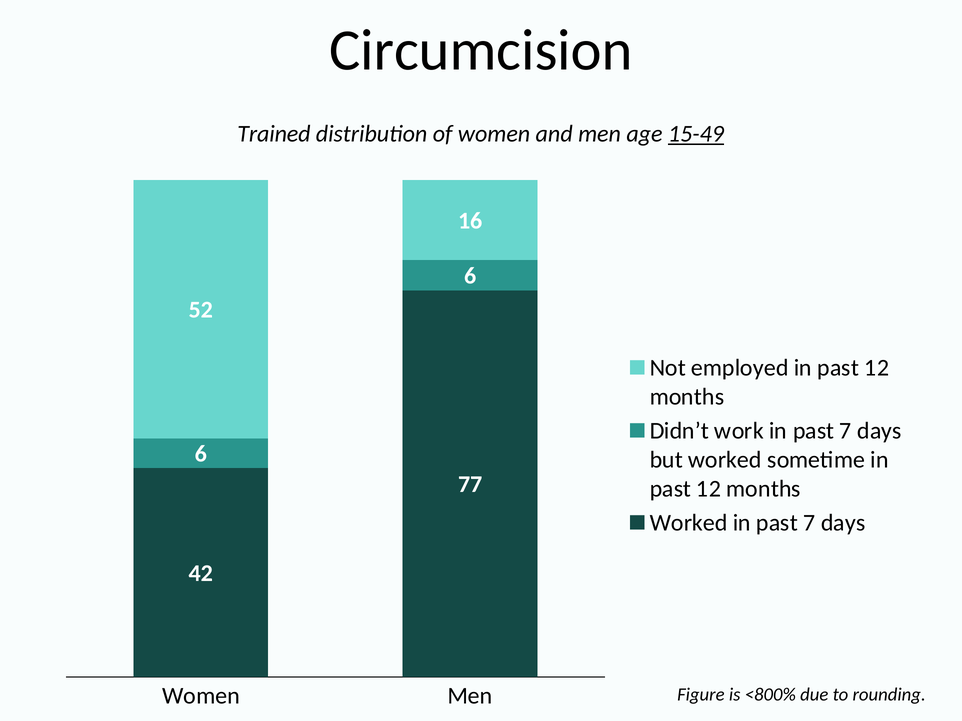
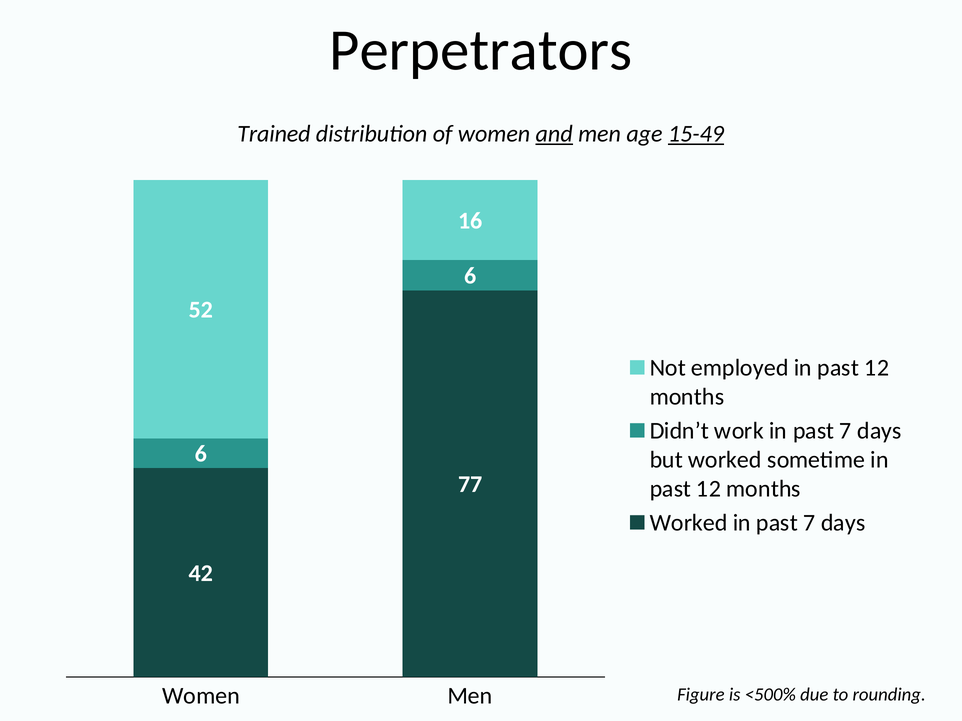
Circumcision: Circumcision -> Perpetrators
and underline: none -> present
<800%: <800% -> <500%
